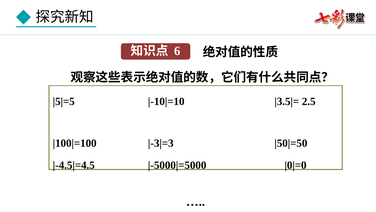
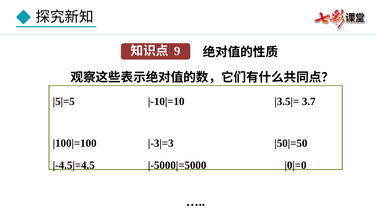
6: 6 -> 9
2.5: 2.5 -> 3.7
